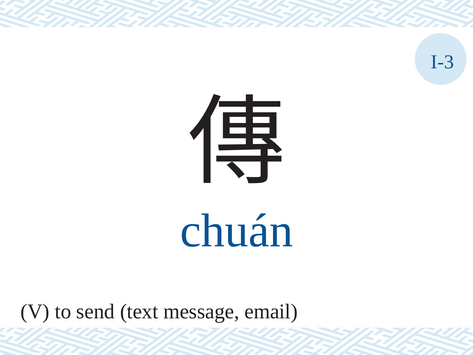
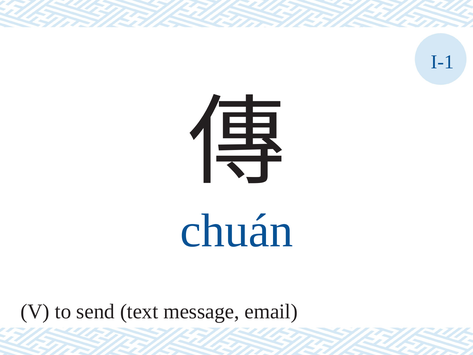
I-3: I-3 -> I-1
